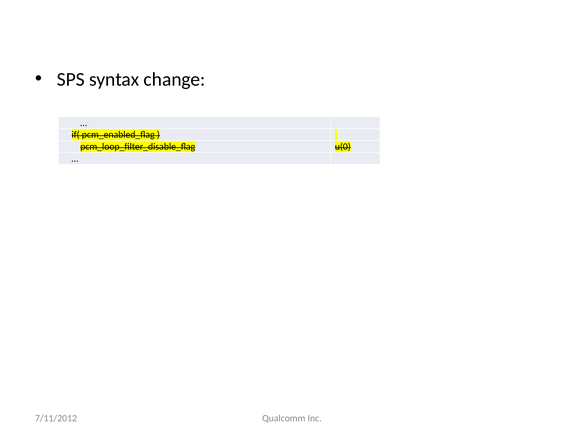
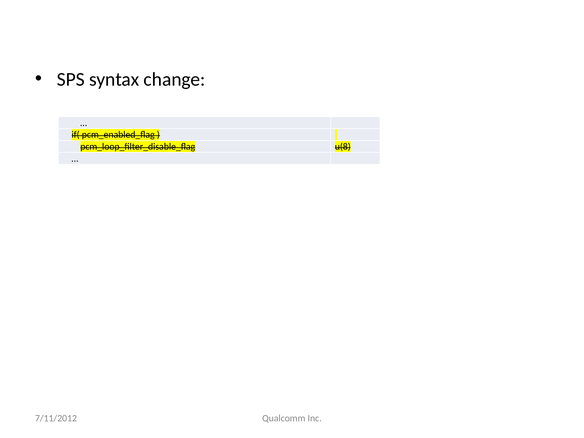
u(0: u(0 -> u(8
